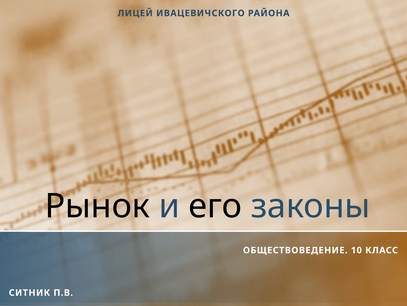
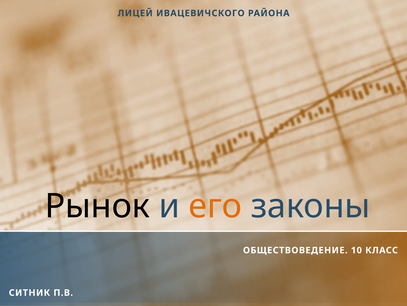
его colour: black -> orange
